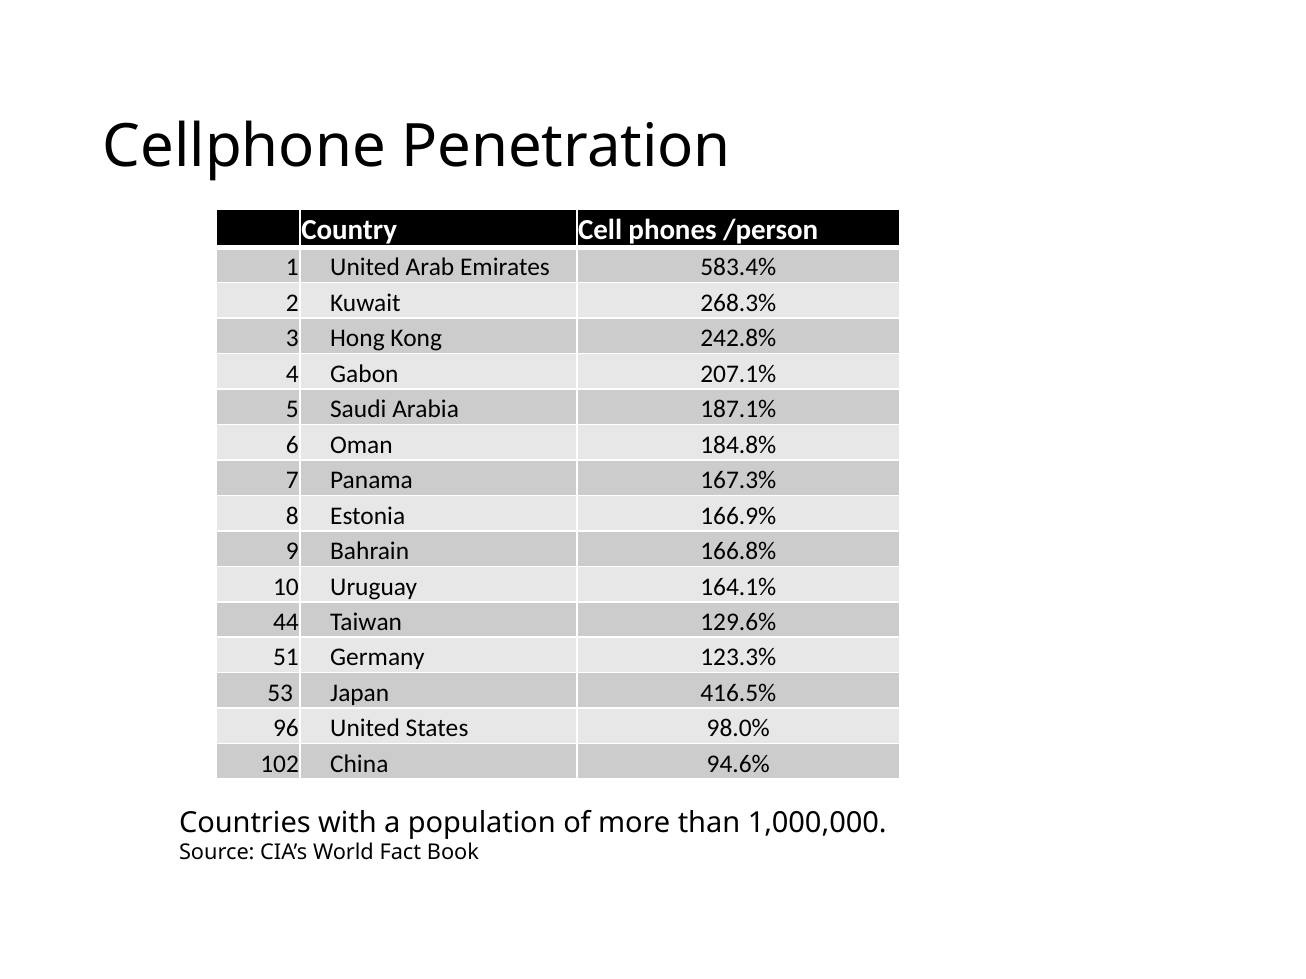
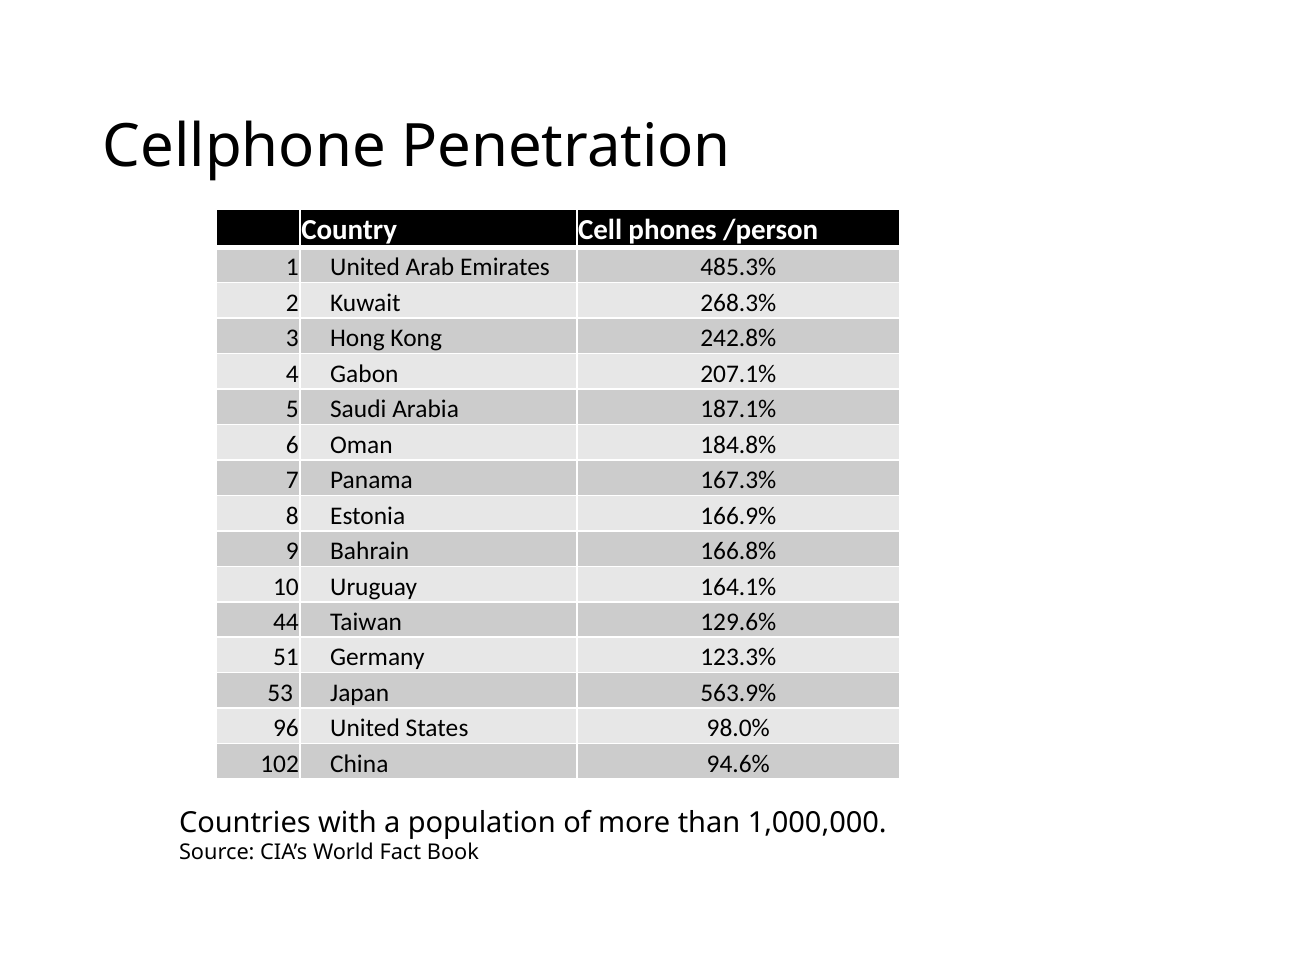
583.4%: 583.4% -> 485.3%
416.5%: 416.5% -> 563.9%
